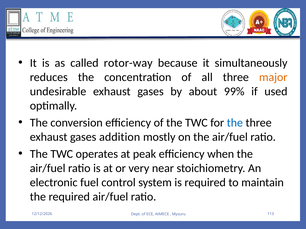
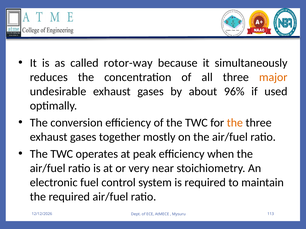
99%: 99% -> 96%
the at (235, 123) colour: blue -> orange
addition: addition -> together
